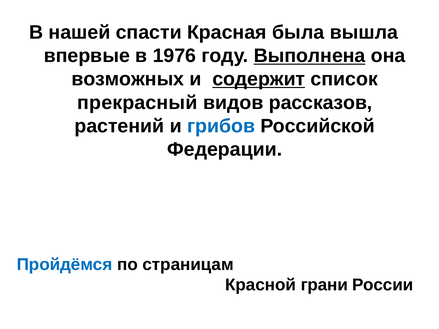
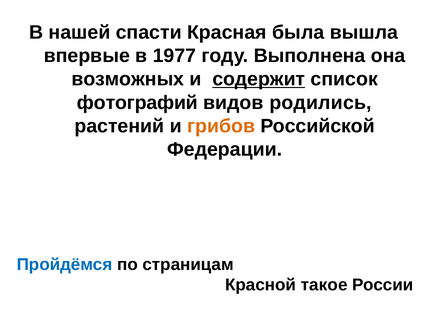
1976: 1976 -> 1977
Выполнена underline: present -> none
прекрасный: прекрасный -> фотографий
рассказов: рассказов -> родились
грибов colour: blue -> orange
грани: грани -> такое
